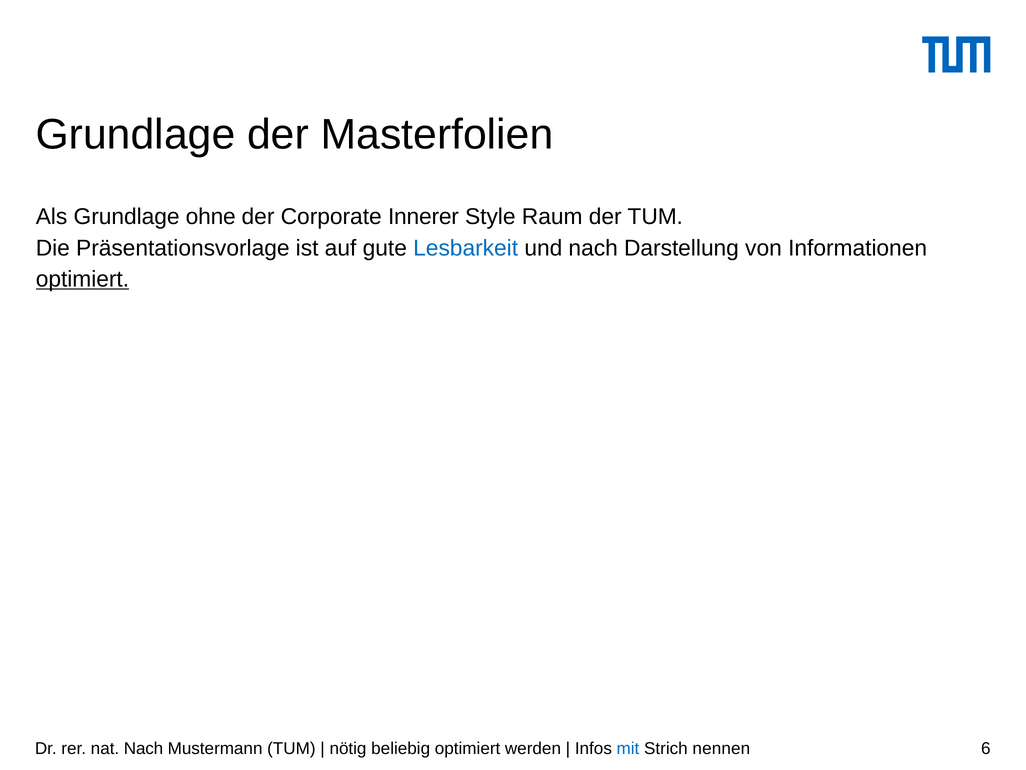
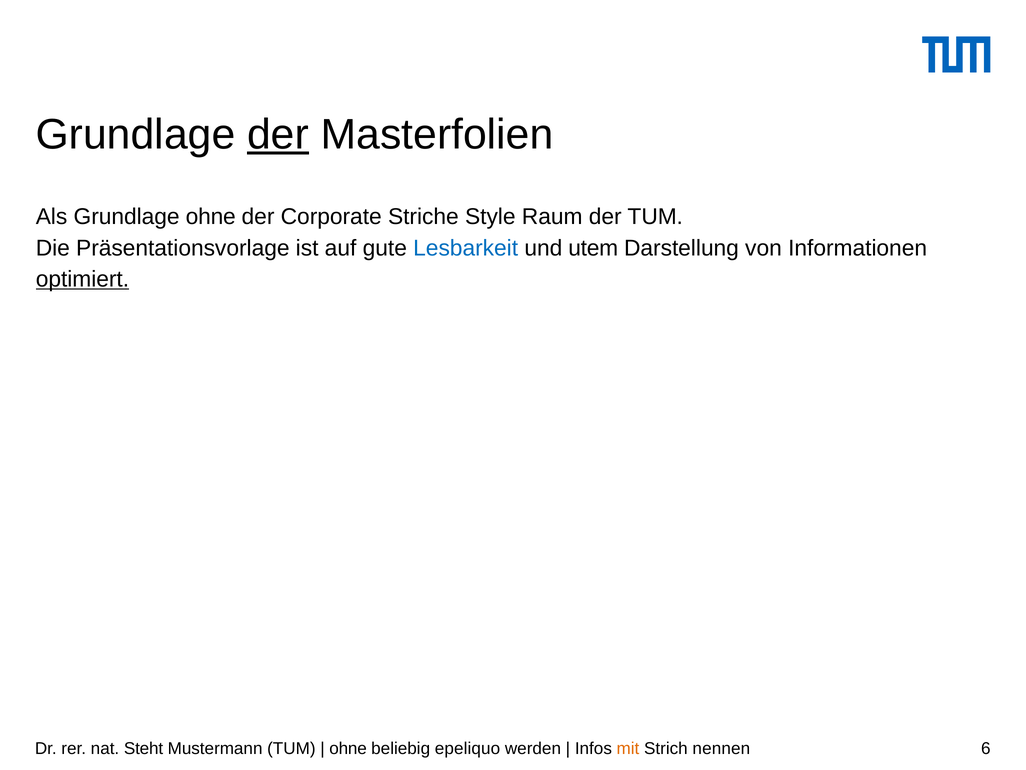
der at (278, 135) underline: none -> present
Innerer: Innerer -> Striche
und nach: nach -> utem
nat Nach: Nach -> Steht
nötig at (348, 748): nötig -> ohne
beliebig optimiert: optimiert -> epeliquo
mit colour: blue -> orange
